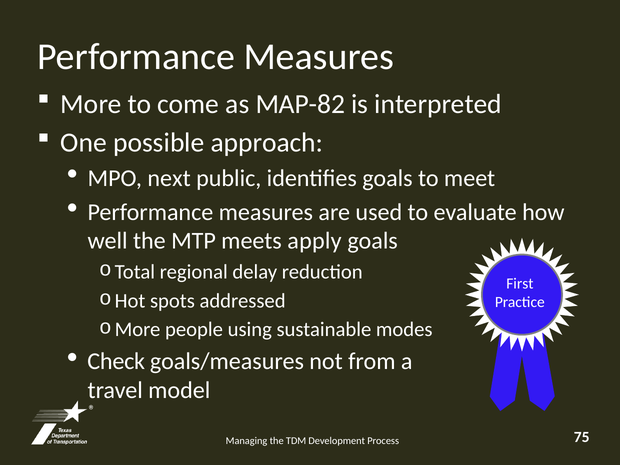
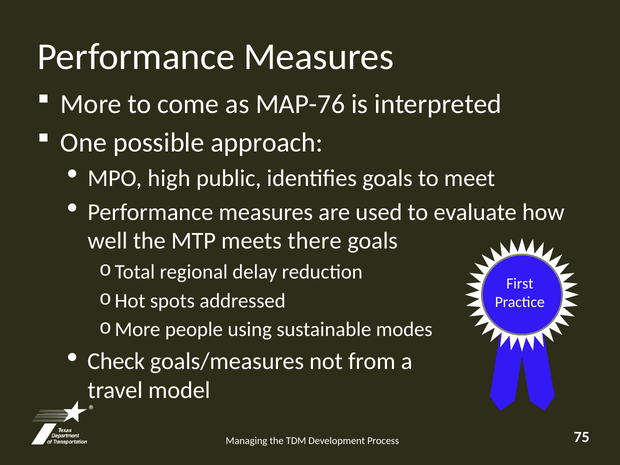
MAP-82: MAP-82 -> MAP-76
next: next -> high
apply: apply -> there
